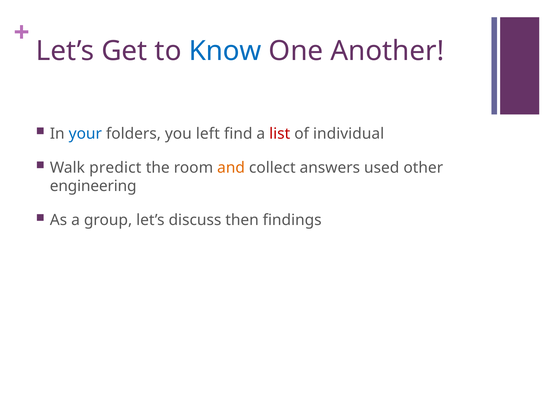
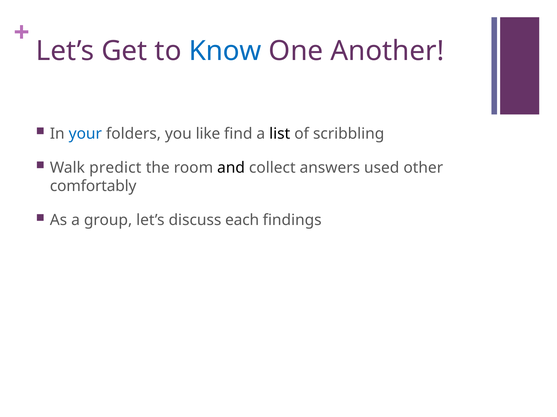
left: left -> like
list colour: red -> black
individual: individual -> scribbling
and colour: orange -> black
engineering: engineering -> comfortably
then: then -> each
